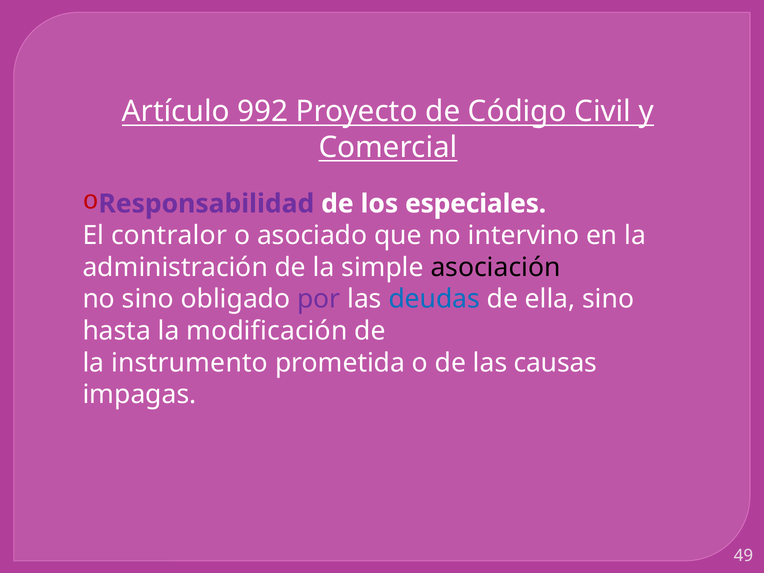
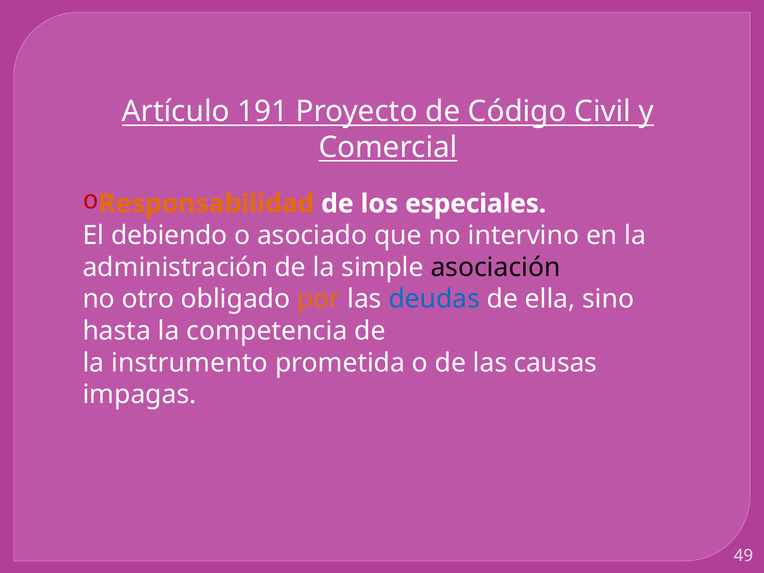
992: 992 -> 191
Responsabilidad colour: purple -> orange
contralor: contralor -> debiendo
no sino: sino -> otro
por colour: purple -> orange
modificación: modificación -> competencia
